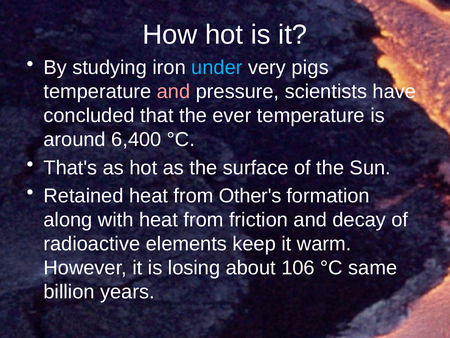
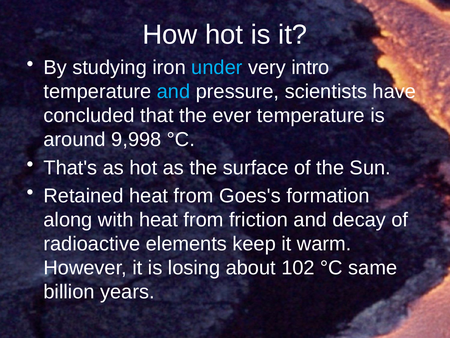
pigs: pigs -> intro
and at (174, 91) colour: pink -> light blue
6,400: 6,400 -> 9,998
Other's: Other's -> Goes's
106: 106 -> 102
